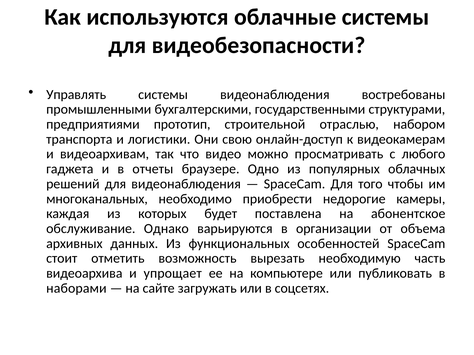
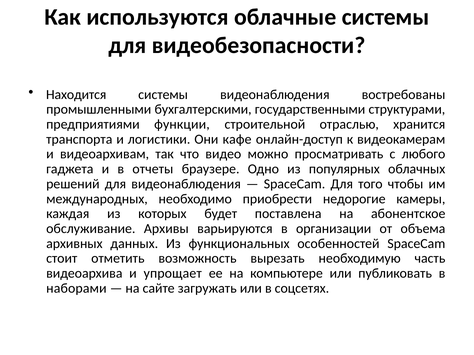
Управлять: Управлять -> Находится
прототип: прототип -> функции
набором: набором -> хранится
свою: свою -> кафе
многоканальных: многоканальных -> международных
Однако: Однако -> Архивы
